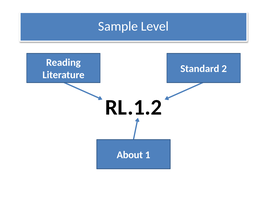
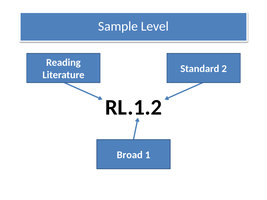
About: About -> Broad
